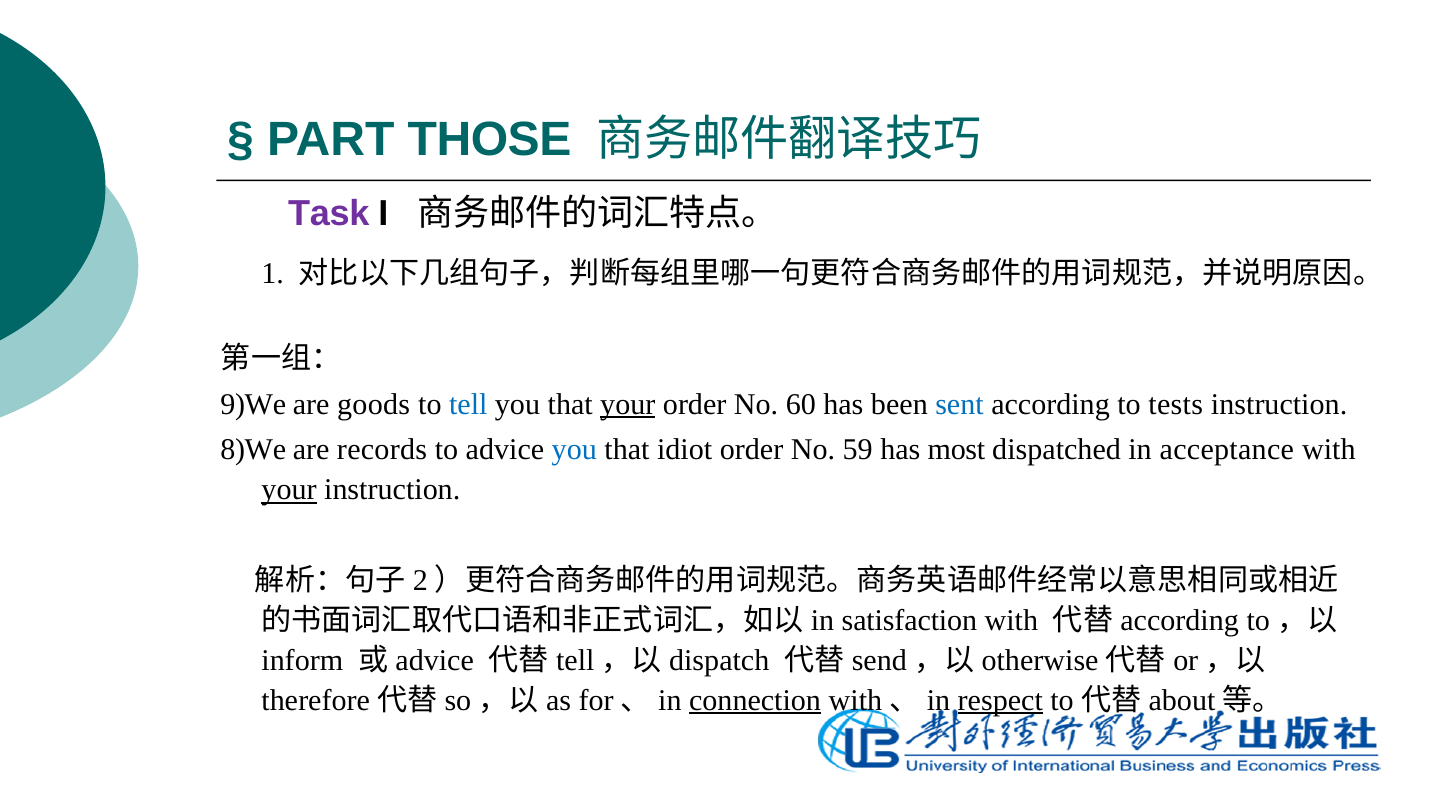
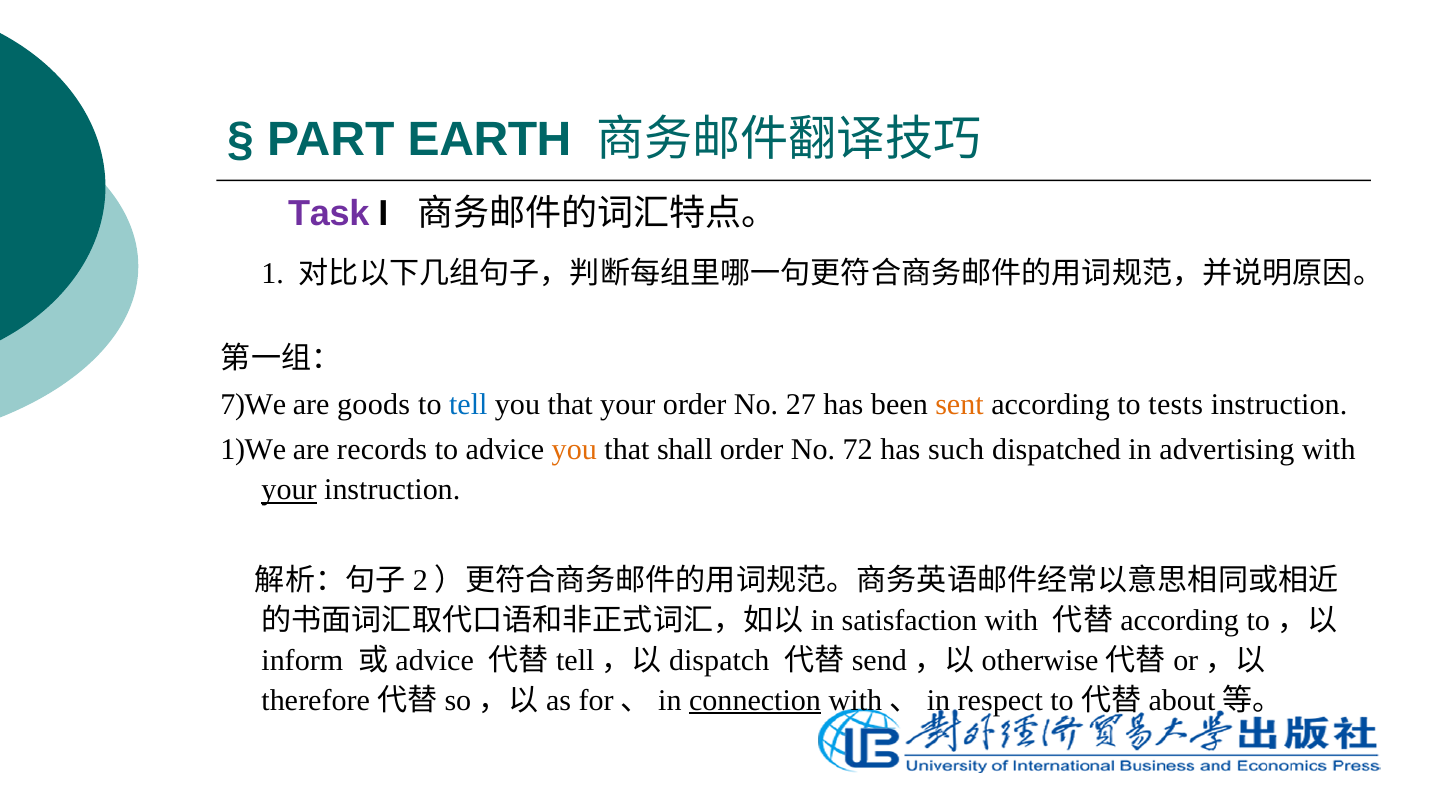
THOSE: THOSE -> EARTH
9)We: 9)We -> 7)We
your at (628, 404) underline: present -> none
60: 60 -> 27
sent colour: blue -> orange
8)We: 8)We -> 1)We
you at (574, 450) colour: blue -> orange
idiot: idiot -> shall
59: 59 -> 72
most: most -> such
acceptance: acceptance -> advertising
respect underline: present -> none
